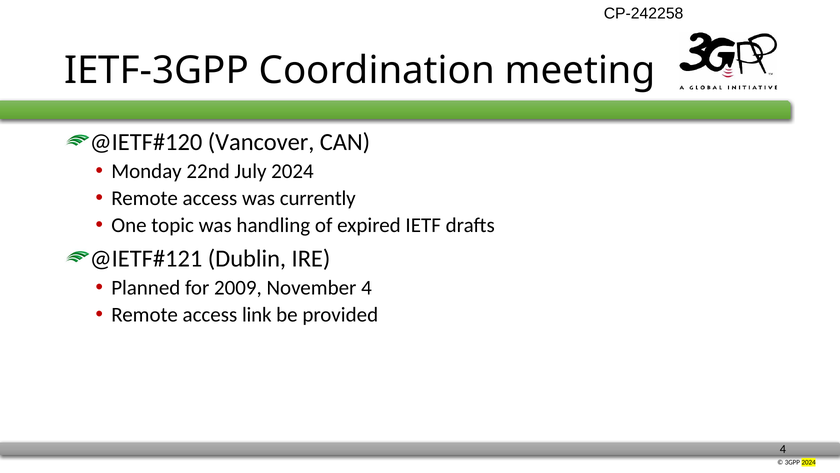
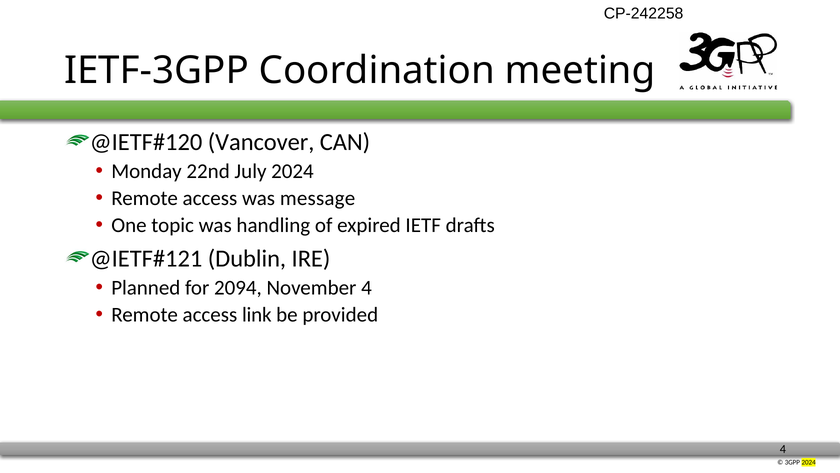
currently: currently -> message
2009: 2009 -> 2094
